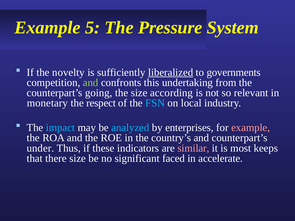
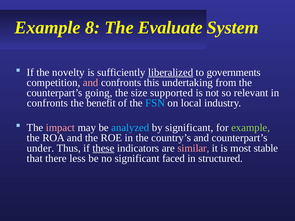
5: 5 -> 8
Pressure: Pressure -> Evaluate
and at (91, 83) colour: light green -> pink
according: according -> supported
monetary at (47, 103): monetary -> confronts
respect: respect -> benefit
impact colour: light blue -> pink
by enterprises: enterprises -> significant
example at (251, 128) colour: pink -> light green
these underline: none -> present
keeps: keeps -> stable
there size: size -> less
accelerate: accelerate -> structured
